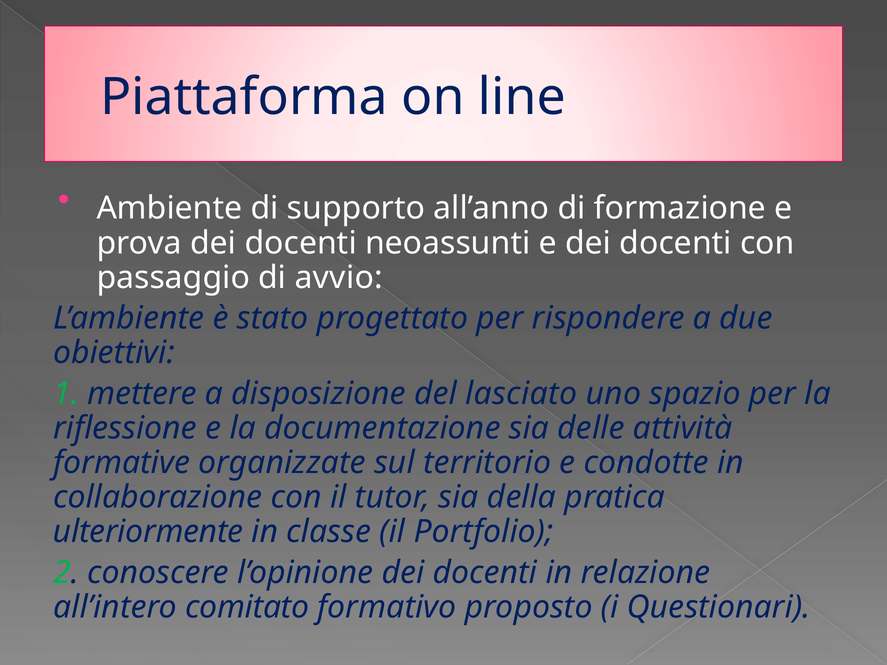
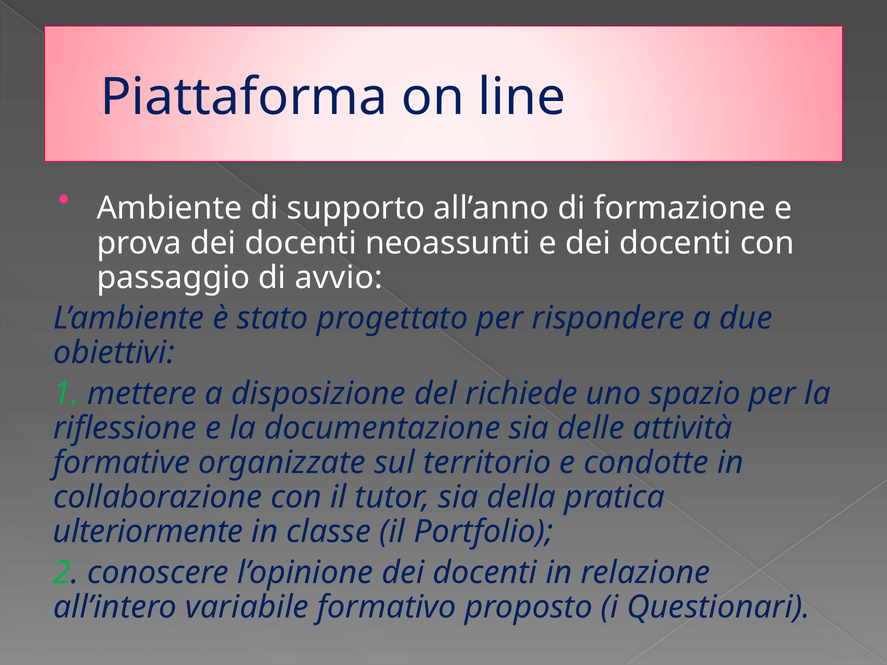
lasciato: lasciato -> richiede
comitato: comitato -> variabile
